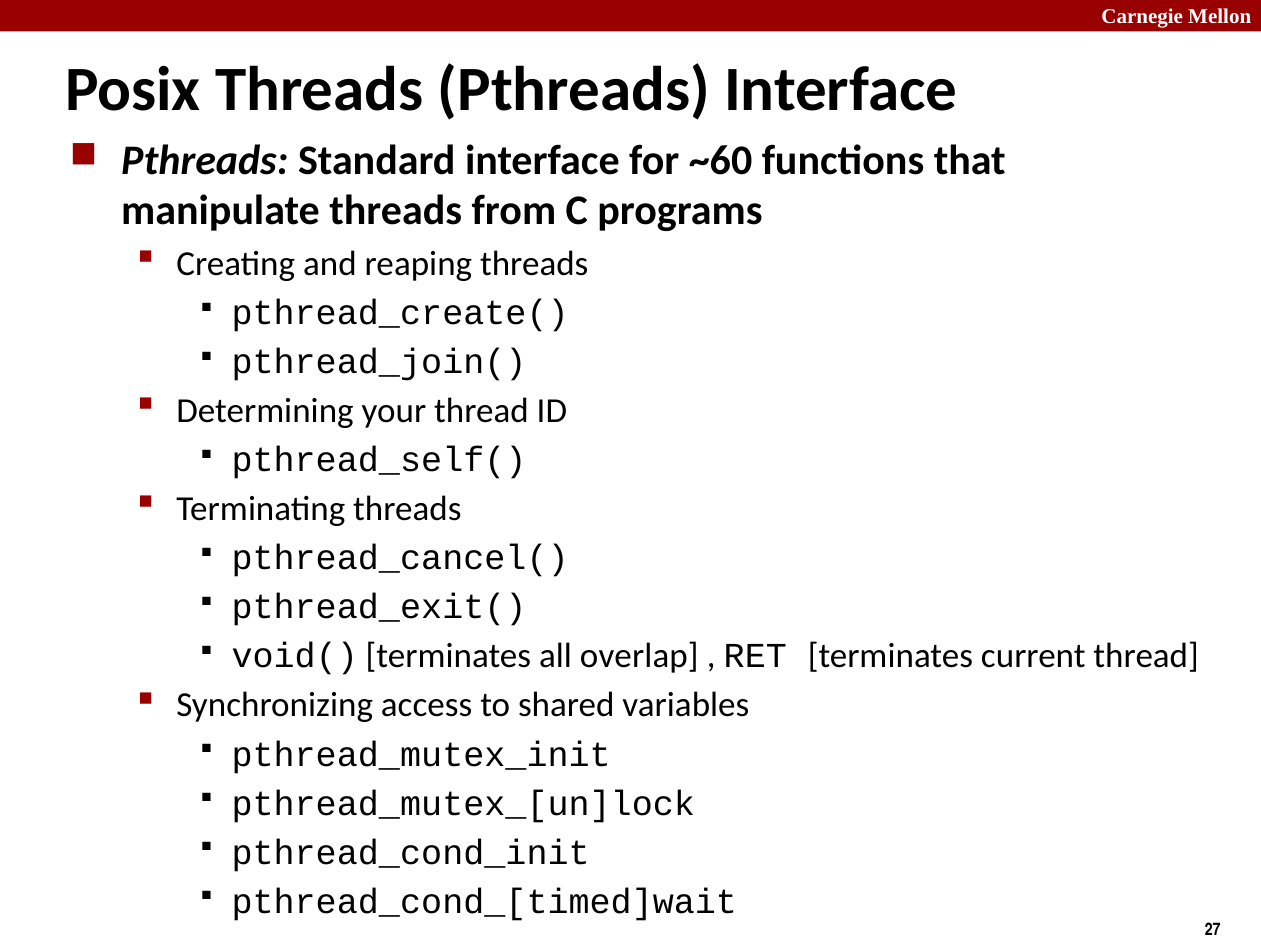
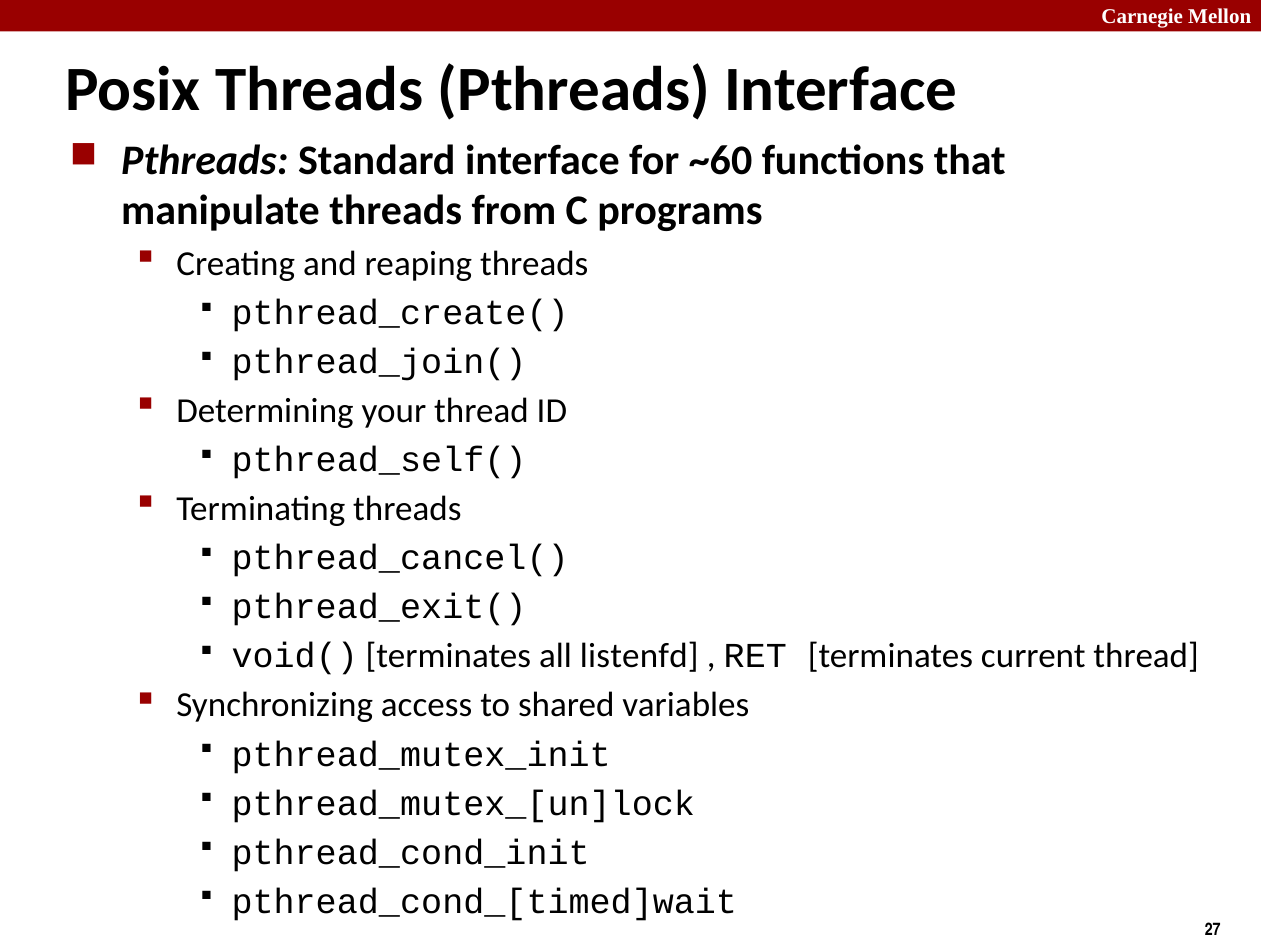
overlap: overlap -> listenfd
